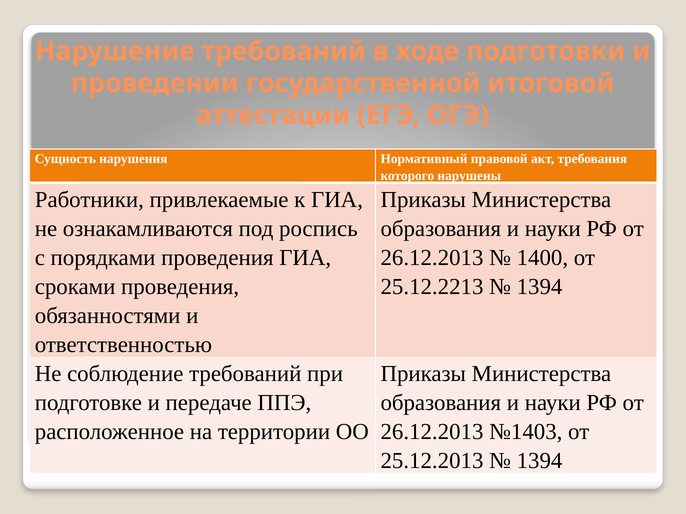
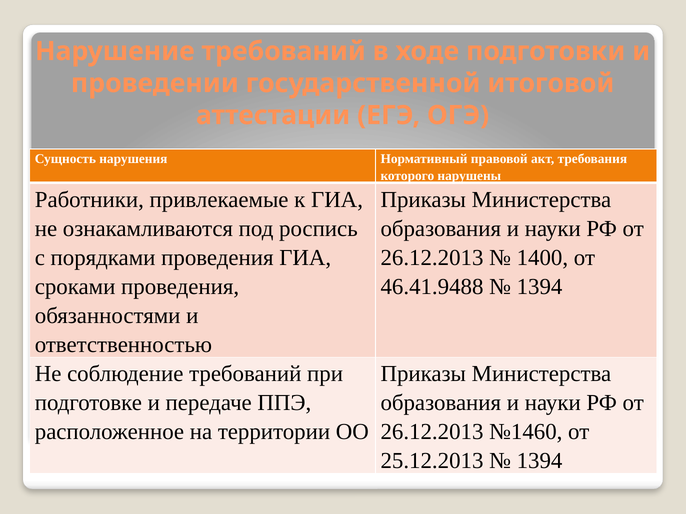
25.12.2213: 25.12.2213 -> 46.41.9488
№1403: №1403 -> №1460
